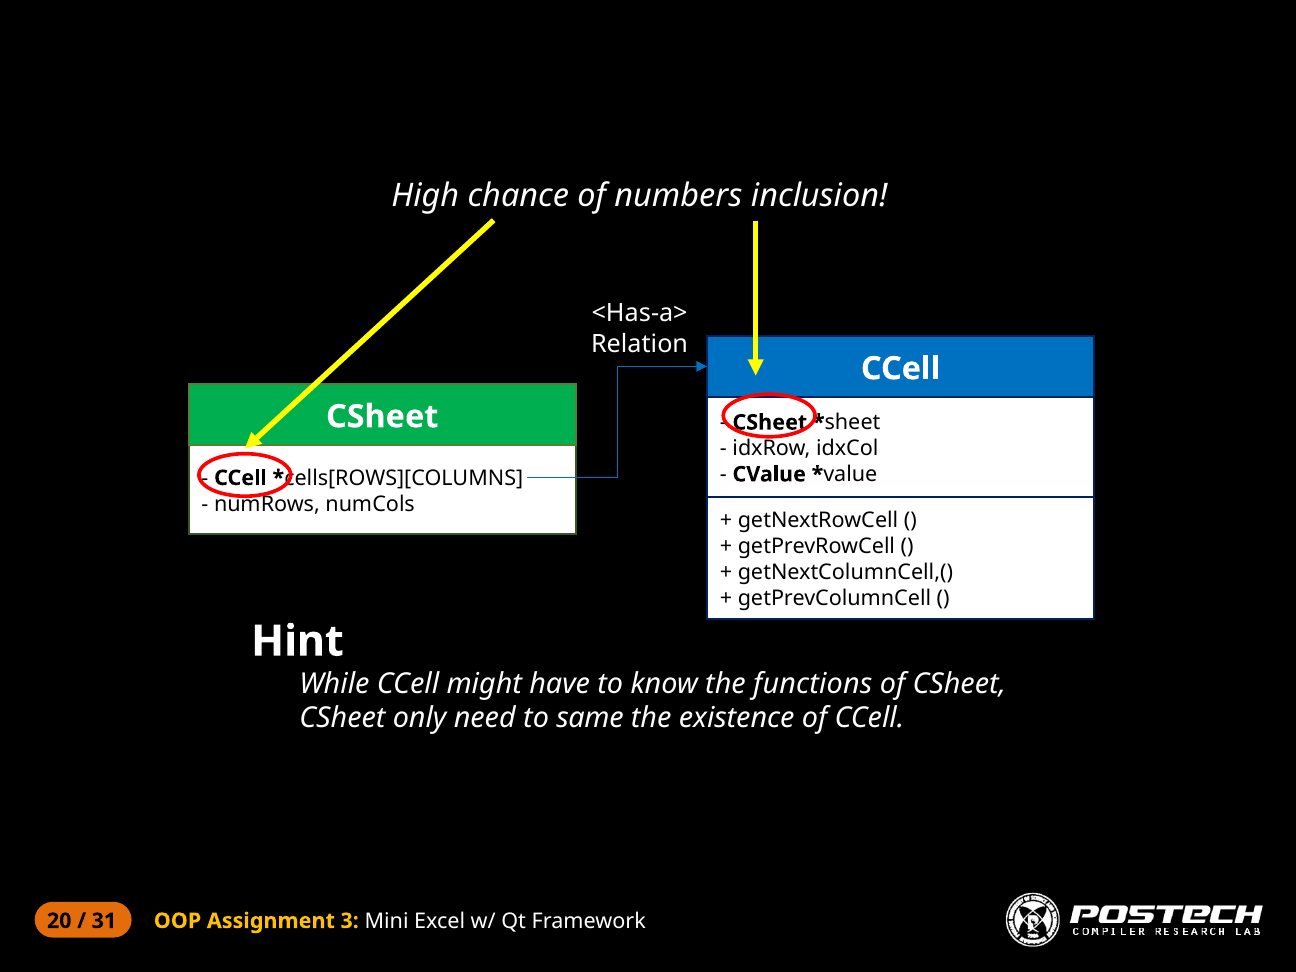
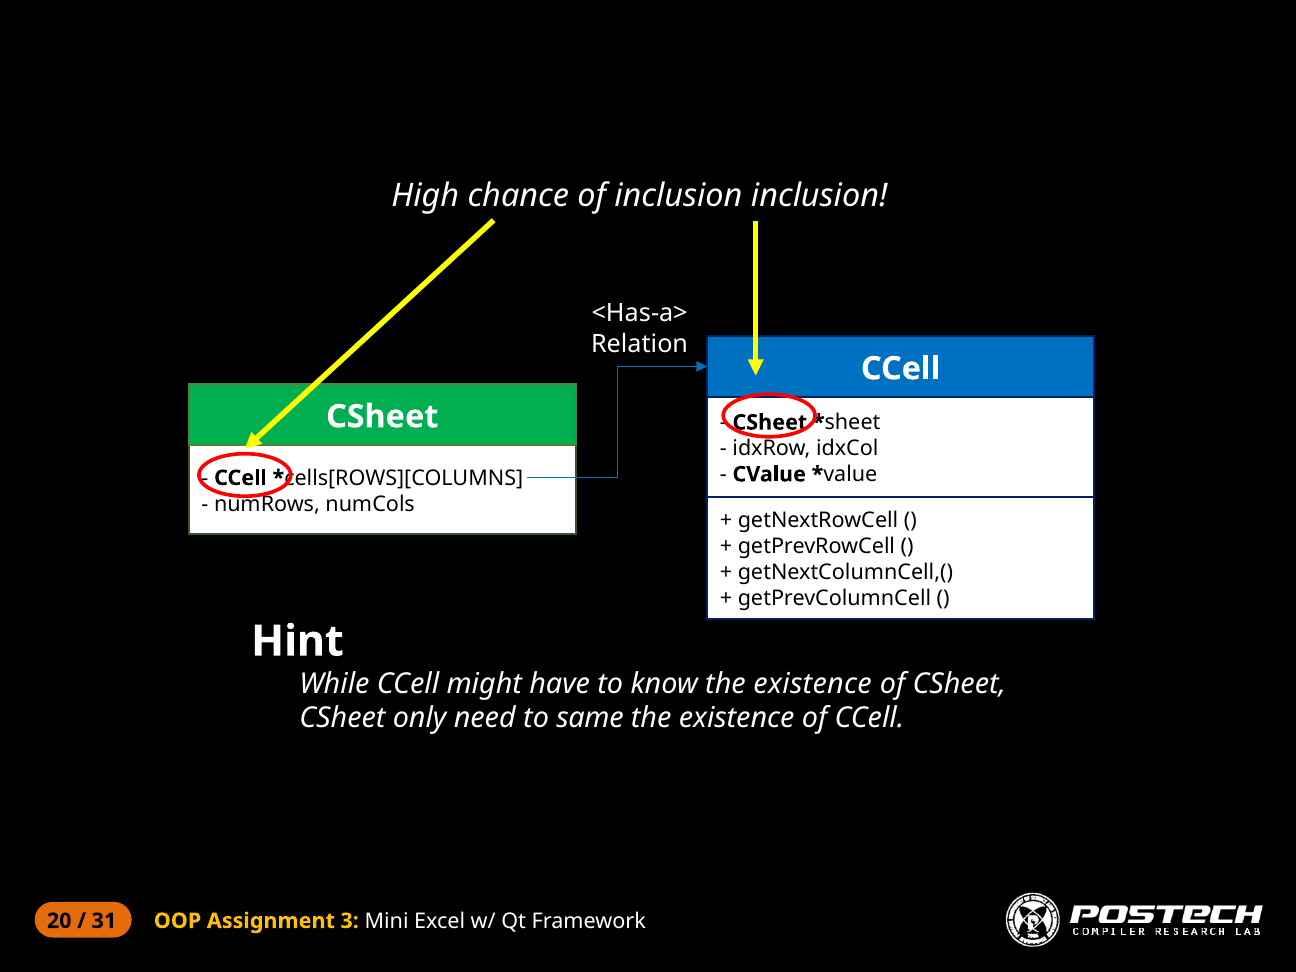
of numbers: numbers -> inclusion
know the functions: functions -> existence
